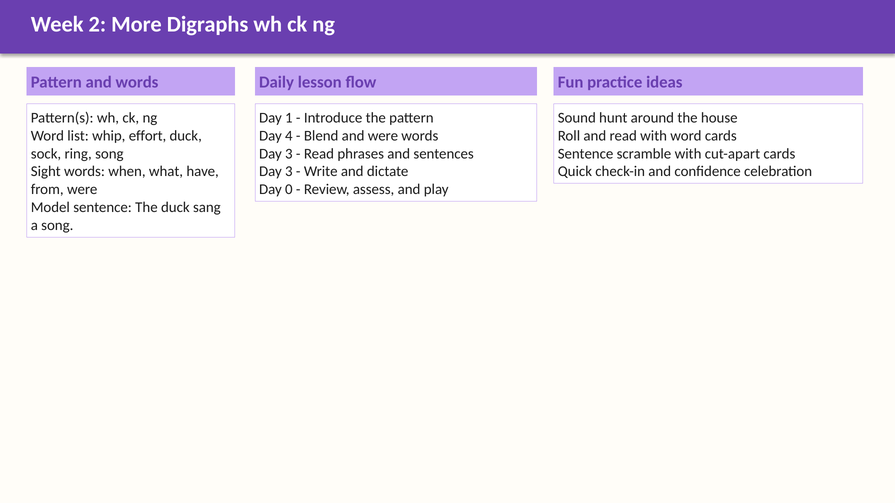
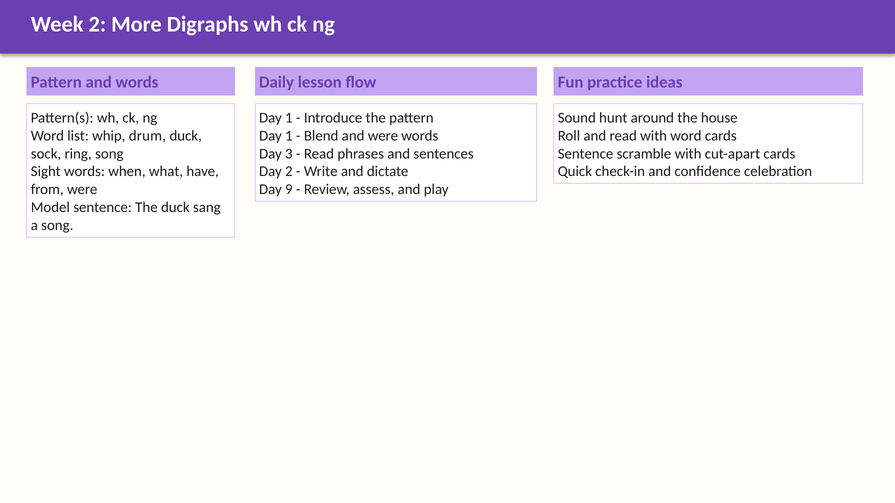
effort: effort -> drum
4 at (289, 136): 4 -> 1
3 at (289, 172): 3 -> 2
0: 0 -> 9
